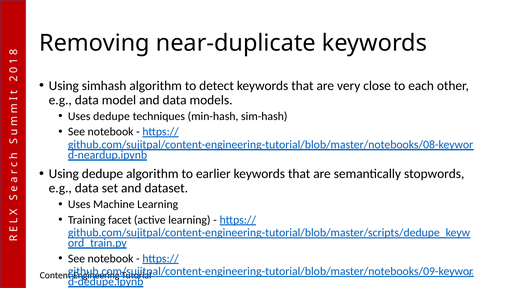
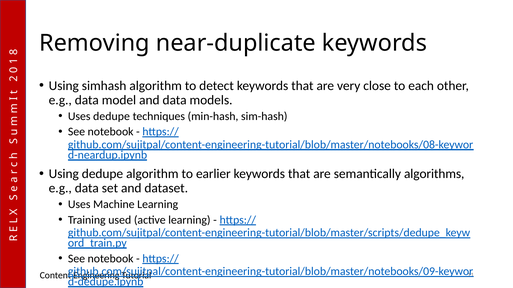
stopwords: stopwords -> algorithms
facet: facet -> used
